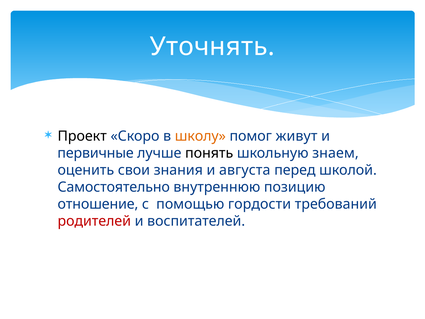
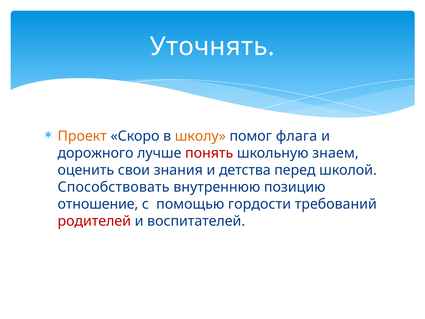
Проект colour: black -> orange
живут: живут -> флага
первичные: первичные -> дорожного
понять colour: black -> red
августа: августа -> детства
Самостоятельно: Самостоятельно -> Способствовать
